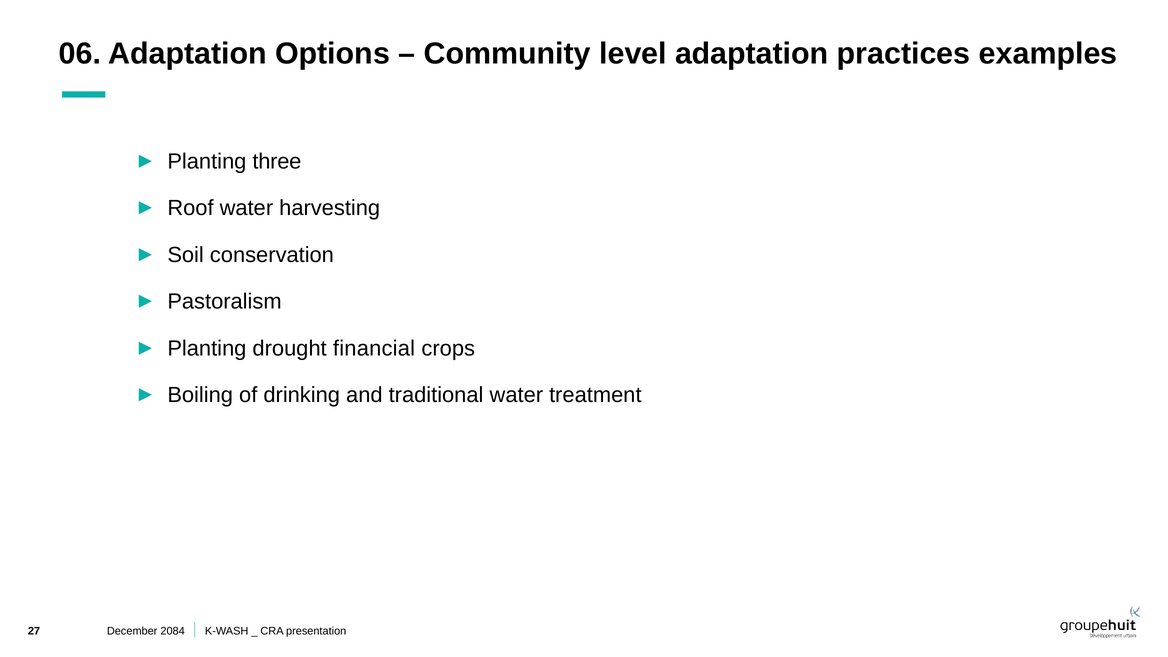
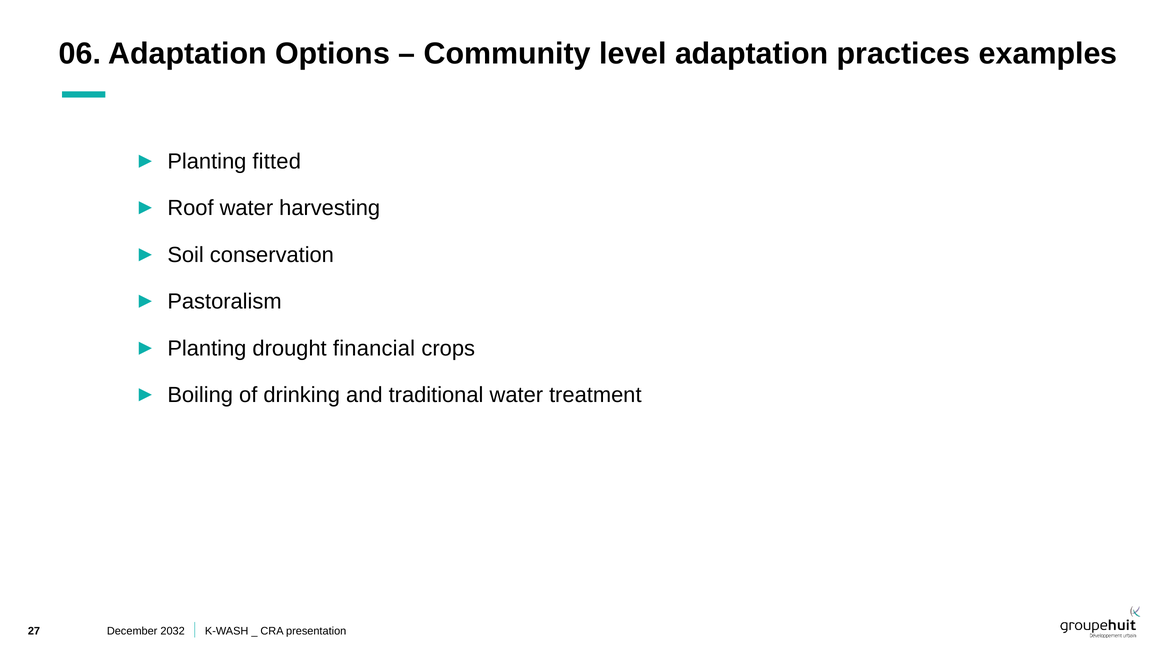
three: three -> fitted
2084: 2084 -> 2032
